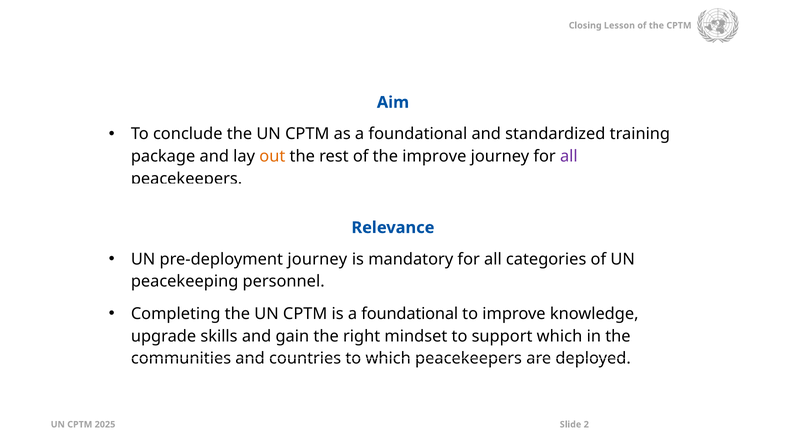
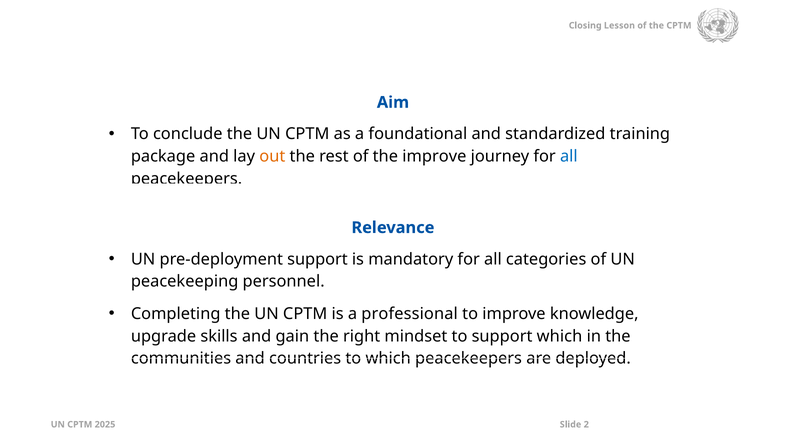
all at (569, 156) colour: purple -> blue
pre-deployment journey: journey -> support
is a foundational: foundational -> professional
